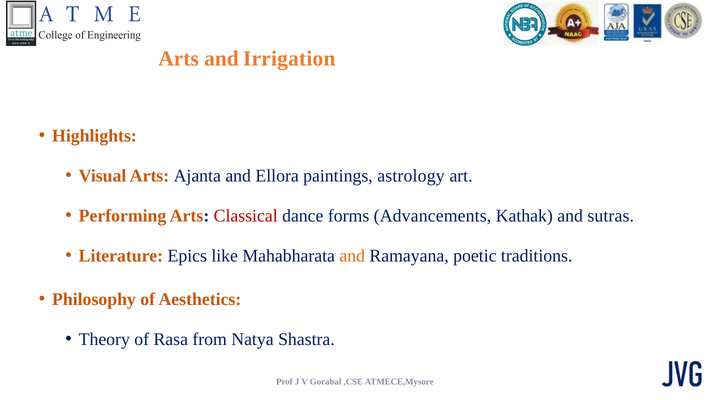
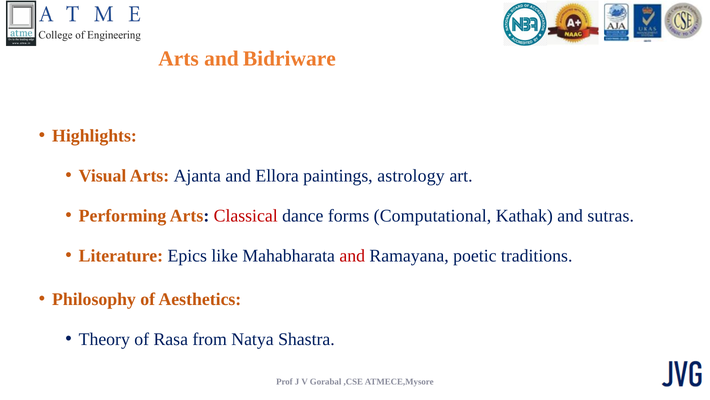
Irrigation: Irrigation -> Bidriware
Advancements: Advancements -> Computational
and at (352, 255) colour: orange -> red
